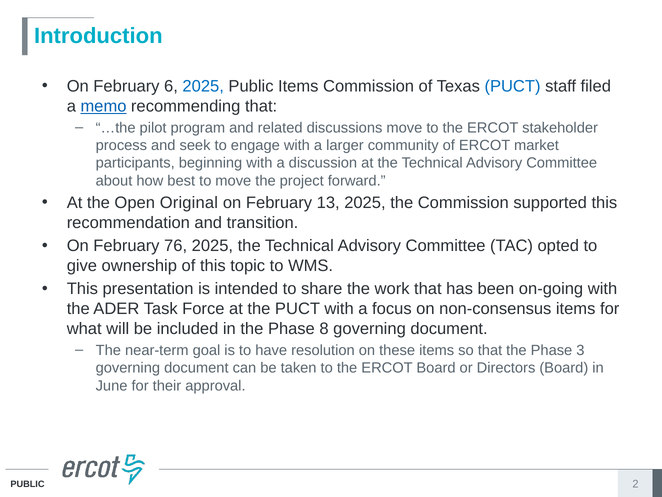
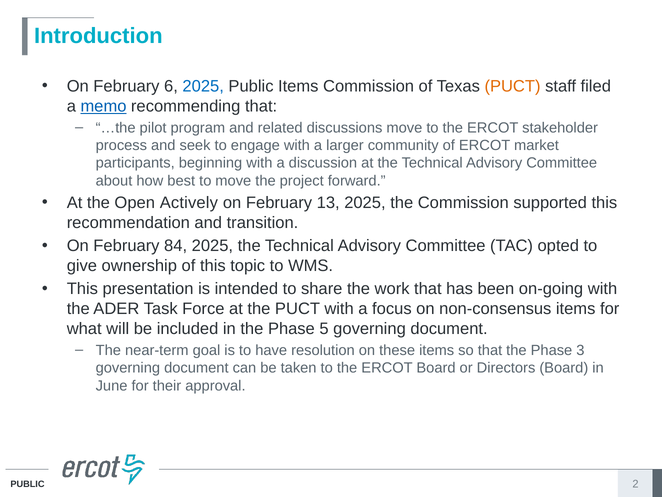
PUCT at (513, 86) colour: blue -> orange
Original: Original -> Actively
76: 76 -> 84
8: 8 -> 5
